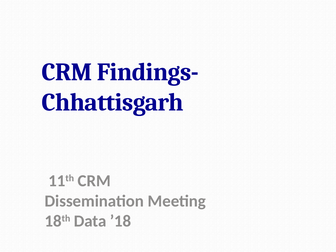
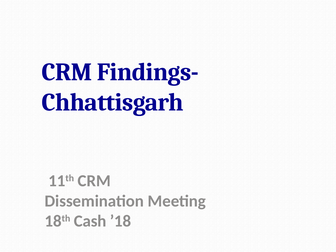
Data: Data -> Cash
